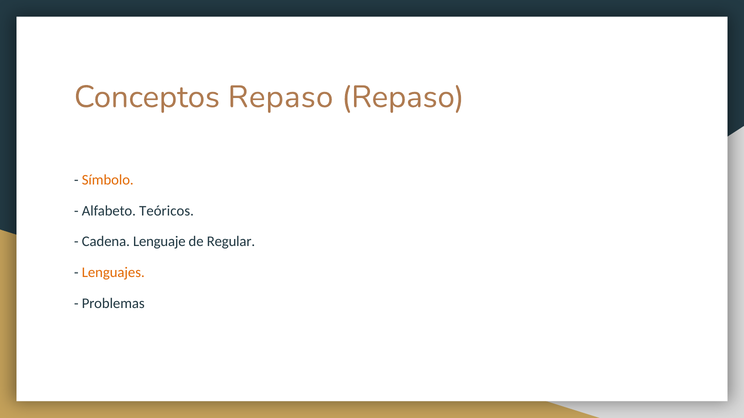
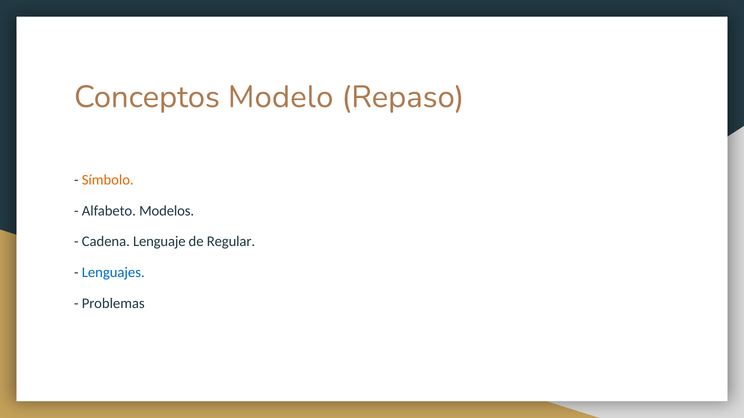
Conceptos Repaso: Repaso -> Modelo
Teóricos: Teóricos -> Modelos
Lenguajes colour: orange -> blue
